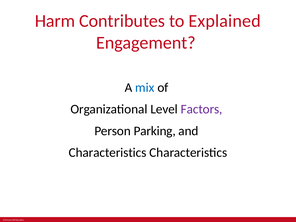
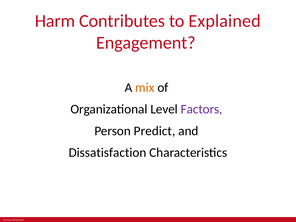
mix colour: blue -> orange
Parking: Parking -> Predict
Characteristics at (108, 153): Characteristics -> Dissatisfaction
